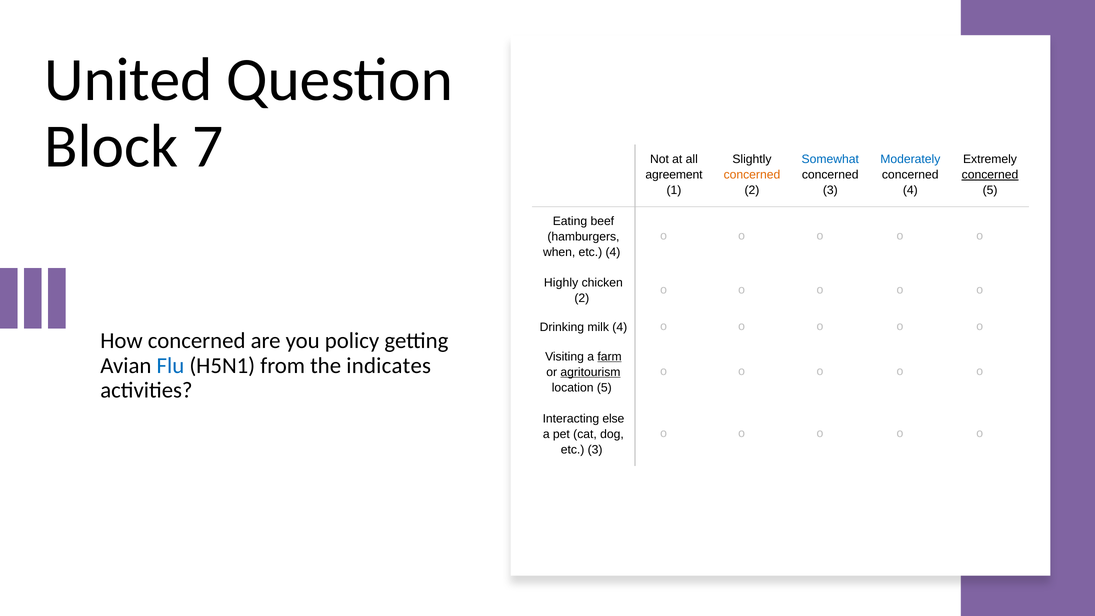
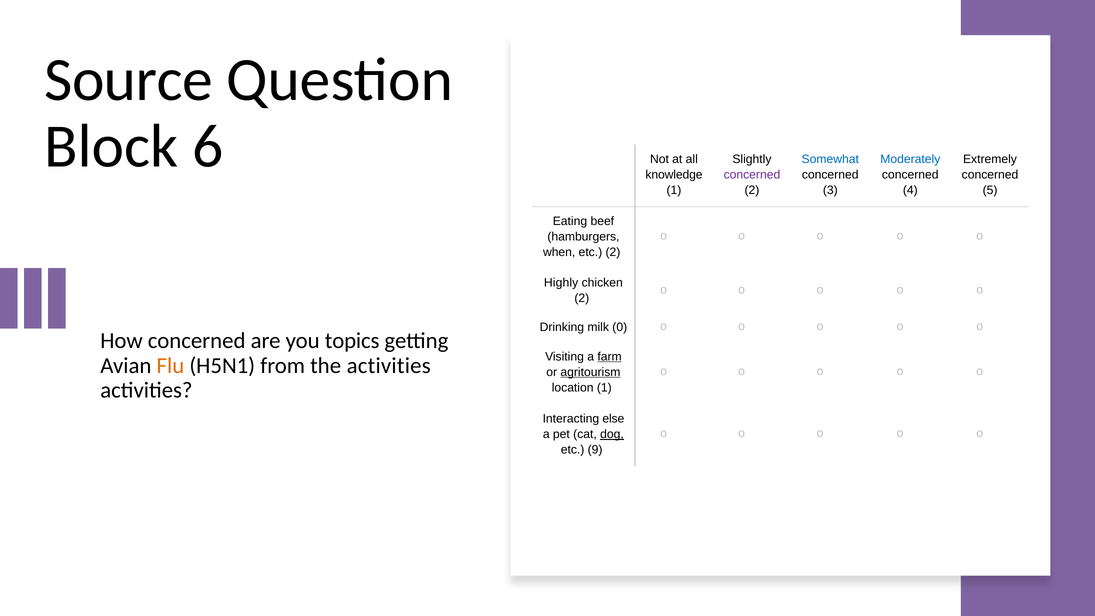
United: United -> Source
7: 7 -> 6
agreement: agreement -> knowledge
concerned at (752, 175) colour: orange -> purple
concerned at (990, 175) underline: present -> none
etc 4: 4 -> 2
milk 4: 4 -> 0
policy: policy -> topics
Flu colour: blue -> orange
the indicates: indicates -> activities
location 5: 5 -> 1
dog underline: none -> present
etc 3: 3 -> 9
